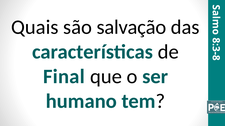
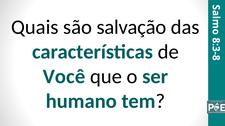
Final: Final -> Você
